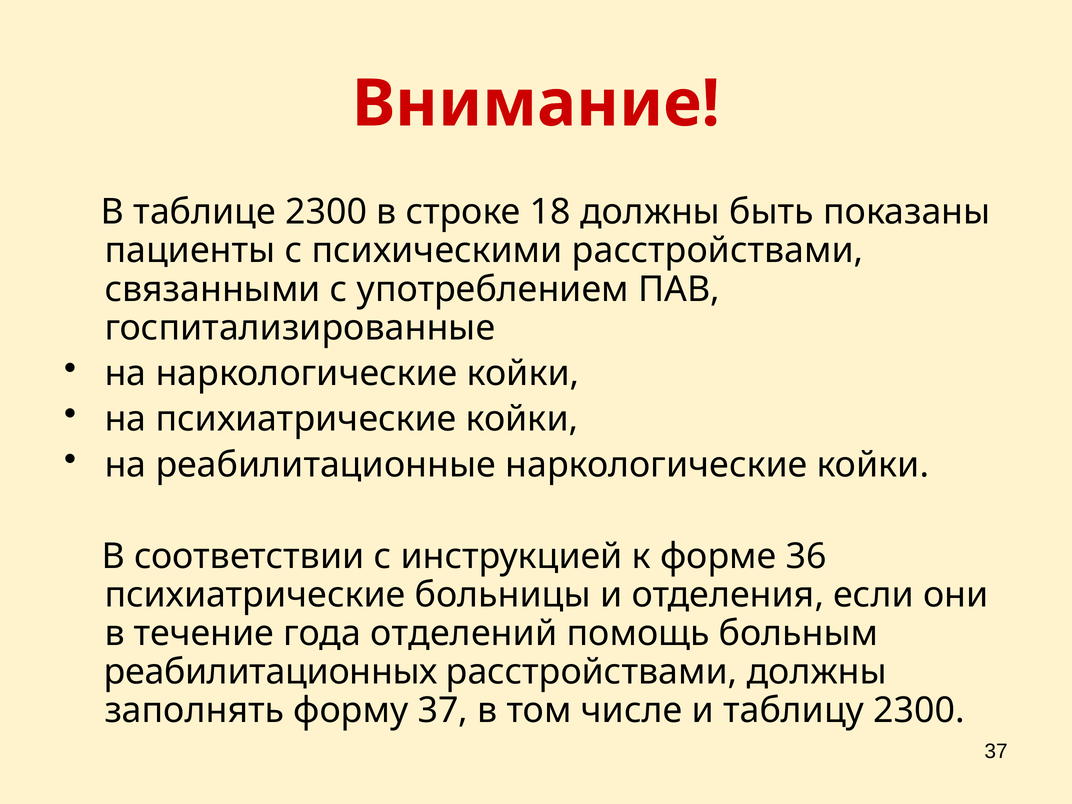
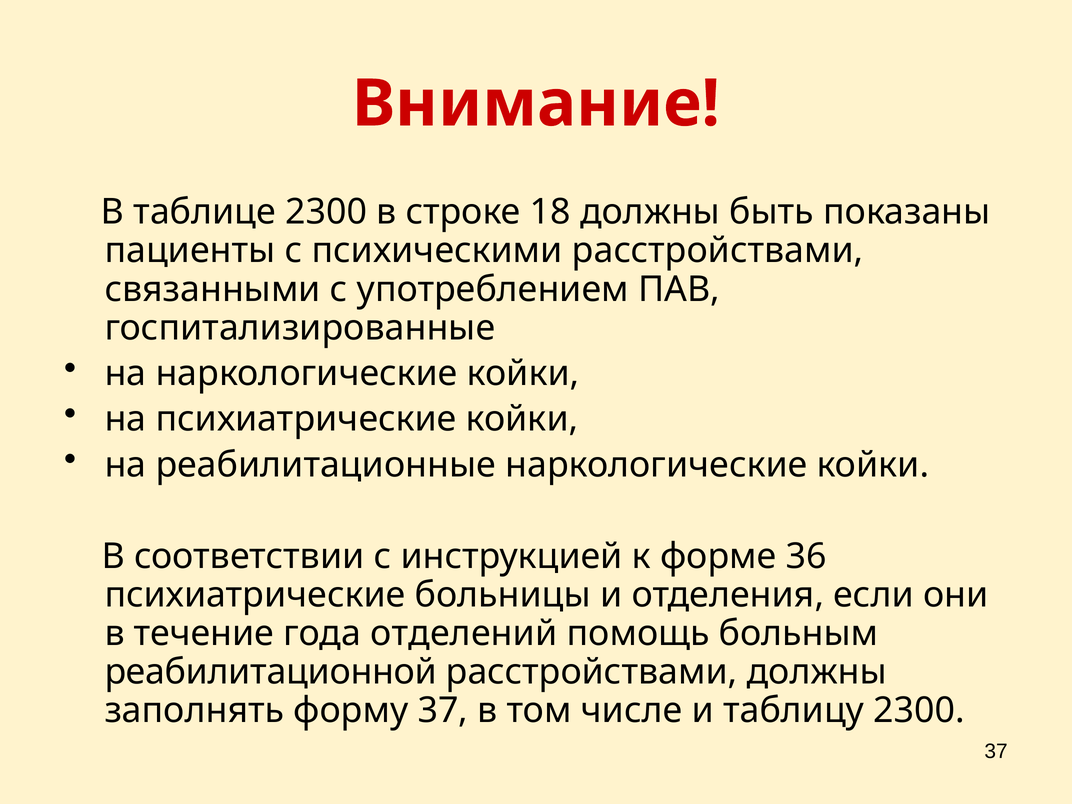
реабилитационных: реабилитационных -> реабилитационной
